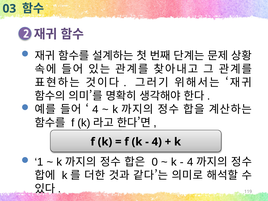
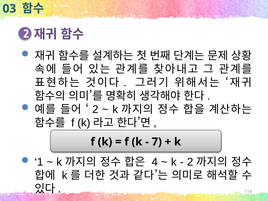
4 at (95, 109): 4 -> 2
4 at (157, 142): 4 -> 7
0: 0 -> 4
4 at (190, 162): 4 -> 2
